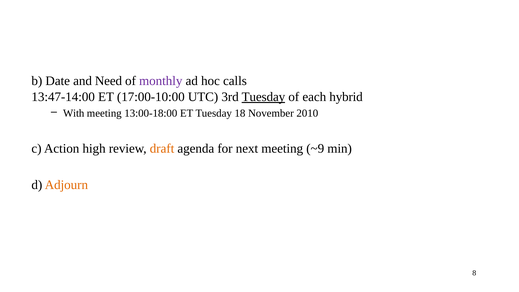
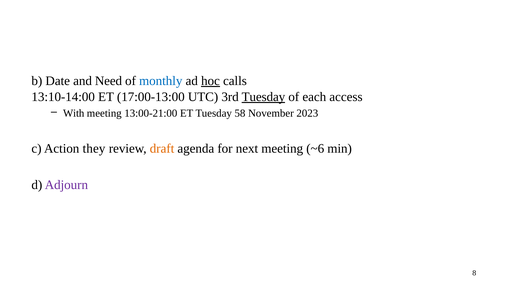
monthly colour: purple -> blue
hoc underline: none -> present
13:47-14:00: 13:47-14:00 -> 13:10-14:00
17:00-10:00: 17:00-10:00 -> 17:00-13:00
hybrid: hybrid -> access
13:00-18:00: 13:00-18:00 -> 13:00-21:00
18: 18 -> 58
2010: 2010 -> 2023
high: high -> they
~9: ~9 -> ~6
Adjourn colour: orange -> purple
